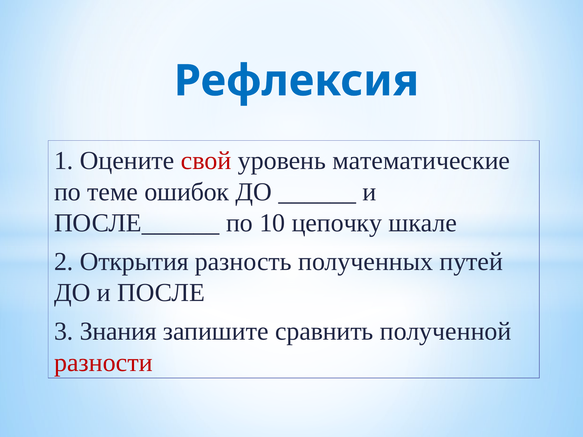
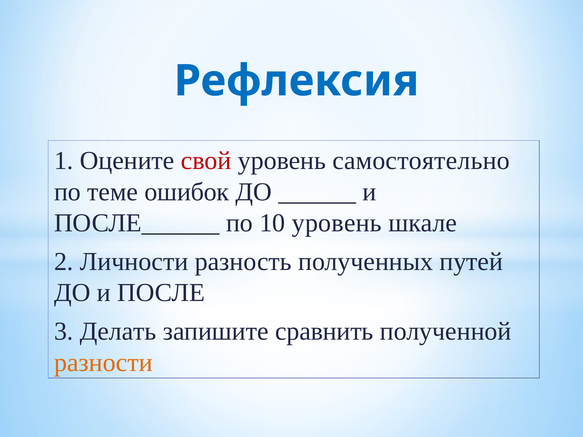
математические: математические -> самостоятельно
10 цепочку: цепочку -> уровень
Открытия: Открытия -> Личности
Знания: Знания -> Делать
разности colour: red -> orange
